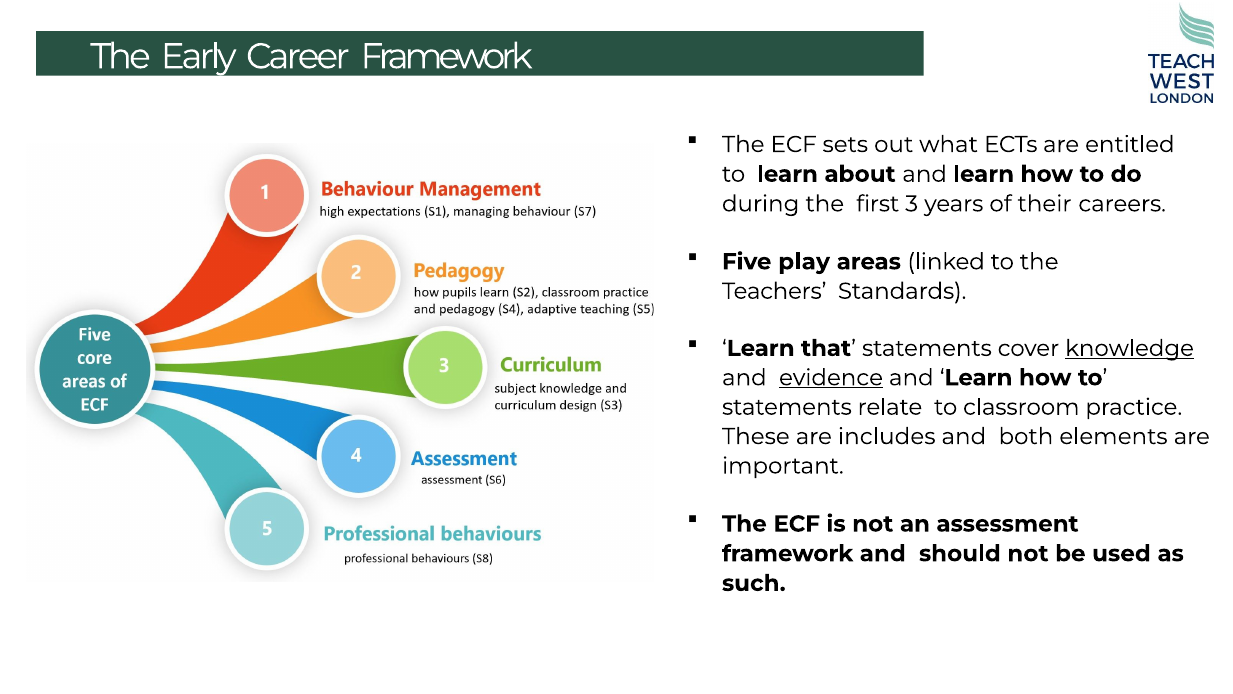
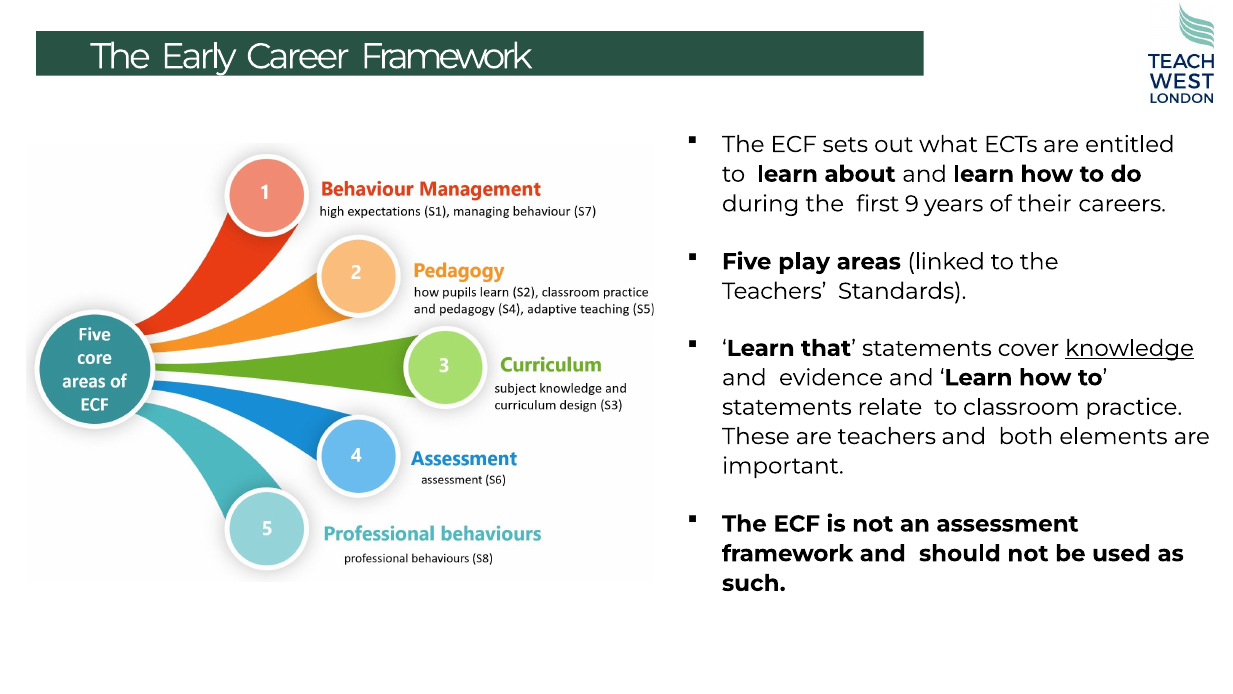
3: 3 -> 9
evidence underline: present -> none
are includes: includes -> teachers
